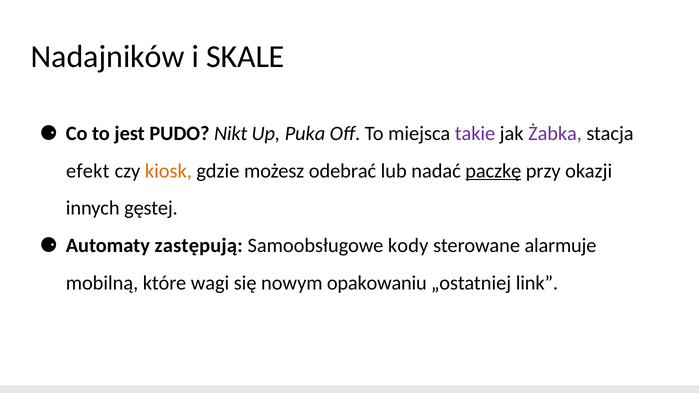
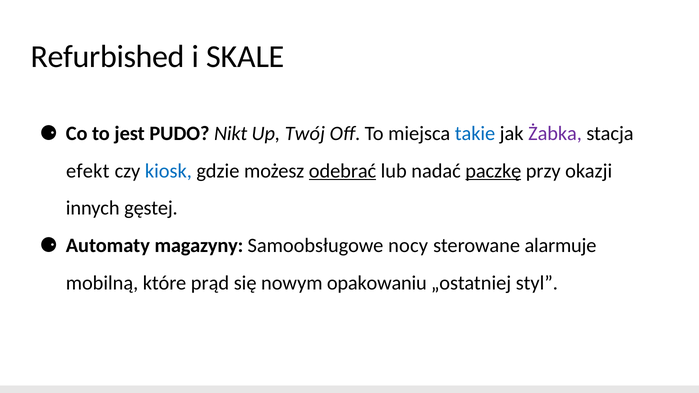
Nadajników: Nadajników -> Refurbished
Puka: Puka -> Twój
takie colour: purple -> blue
kiosk colour: orange -> blue
odebrać underline: none -> present
zastępują: zastępują -> magazyny
kody: kody -> nocy
wagi: wagi -> prąd
link: link -> styl
